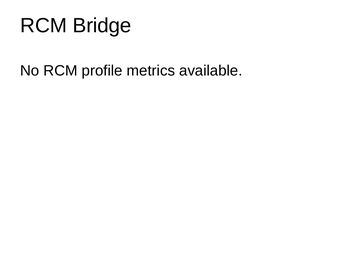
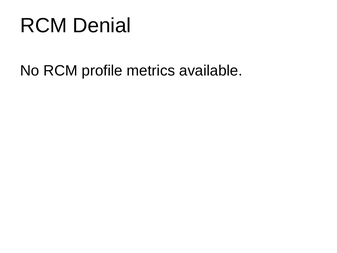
Bridge: Bridge -> Denial
